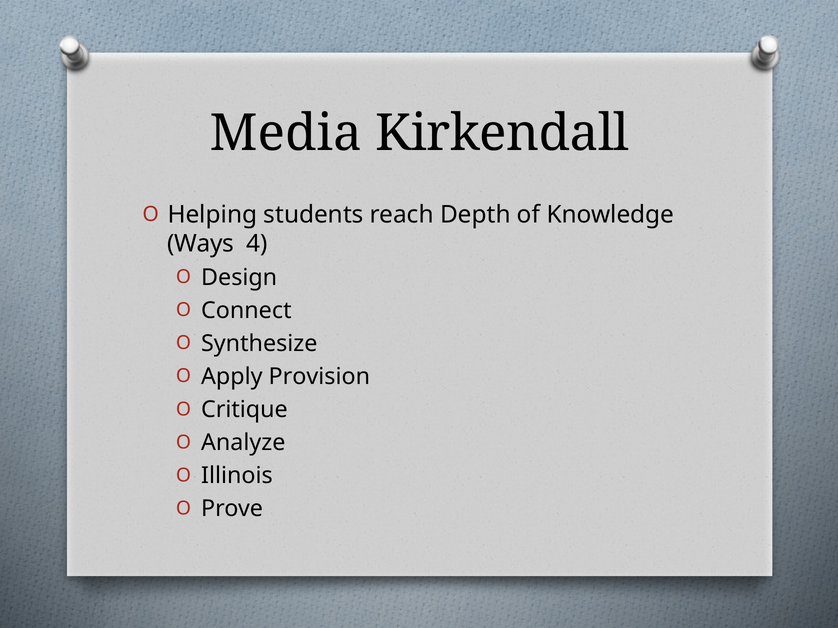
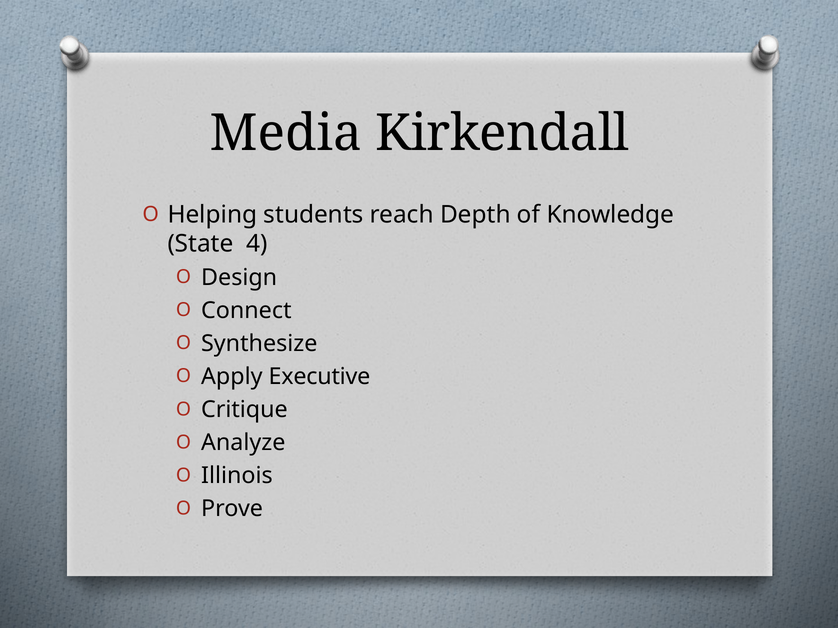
Ways: Ways -> State
Provision: Provision -> Executive
